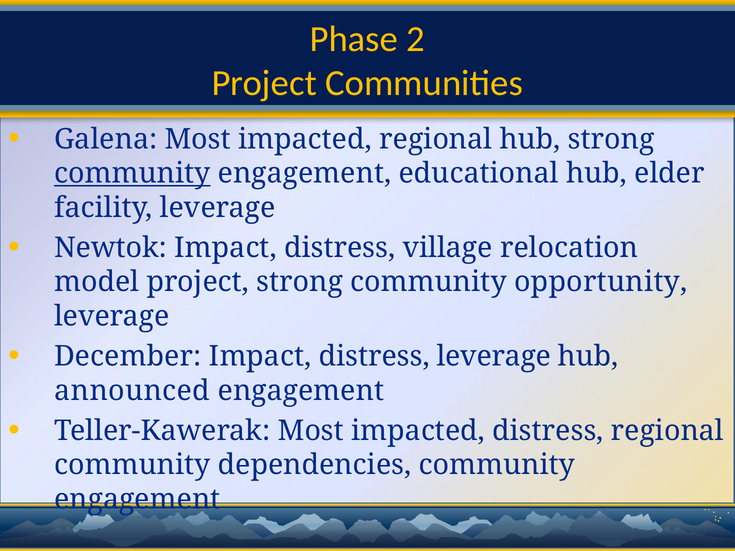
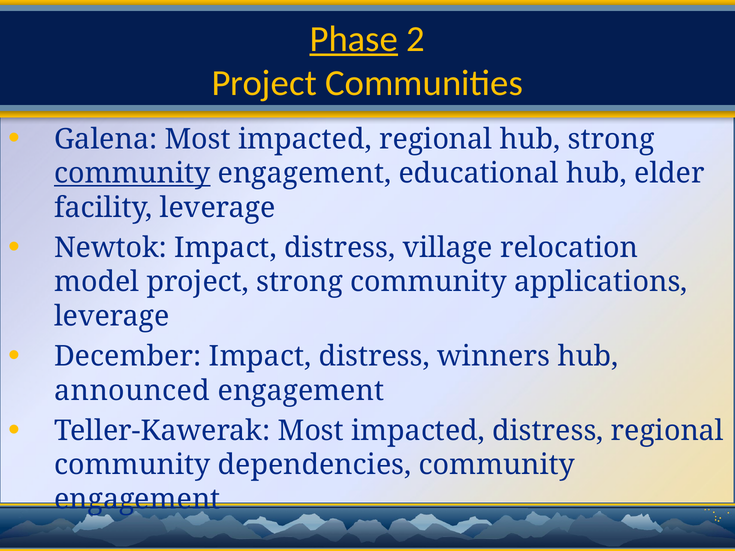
Phase underline: none -> present
opportunity: opportunity -> applications
distress leverage: leverage -> winners
